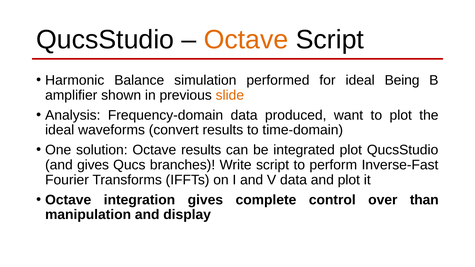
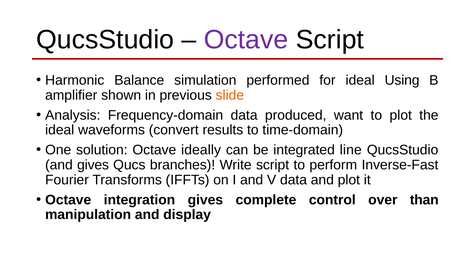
Octave at (246, 40) colour: orange -> purple
Being: Being -> Using
Octave results: results -> ideally
integrated plot: plot -> line
